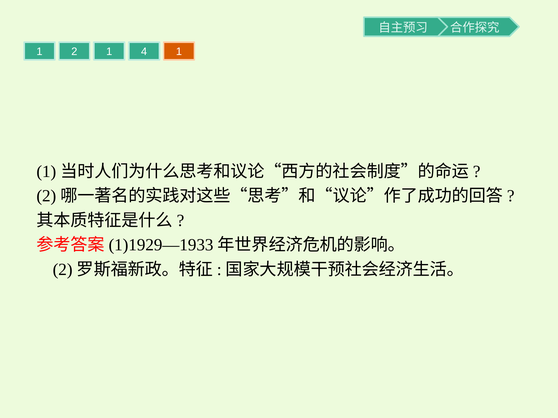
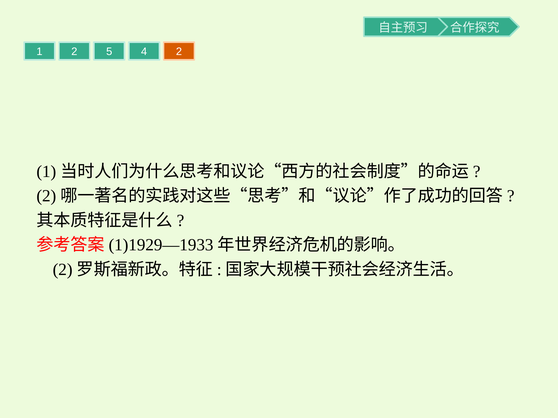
2 1: 1 -> 5
4 1: 1 -> 2
